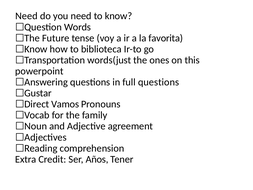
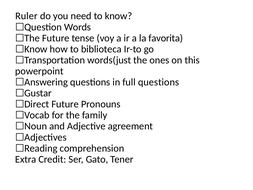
Need at (26, 16): Need -> Ruler
☐Direct Vamos: Vamos -> Future
Años: Años -> Gato
